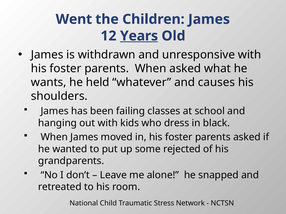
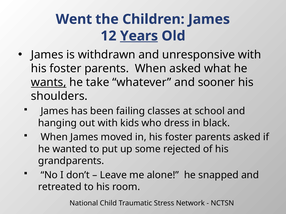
wants underline: none -> present
held: held -> take
causes: causes -> sooner
